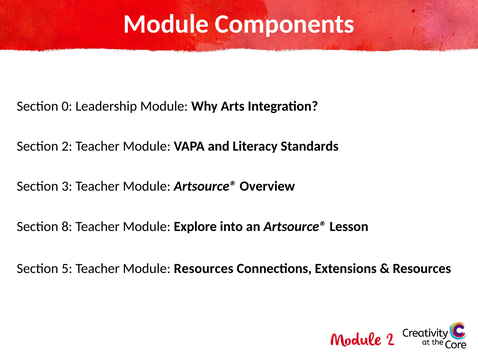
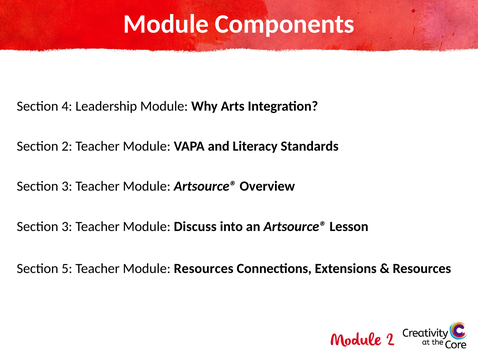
0: 0 -> 4
8 at (67, 226): 8 -> 3
Explore: Explore -> Discuss
